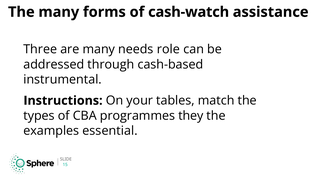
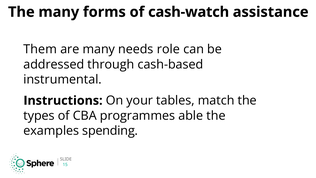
Three: Three -> Them
they: they -> able
essential: essential -> spending
